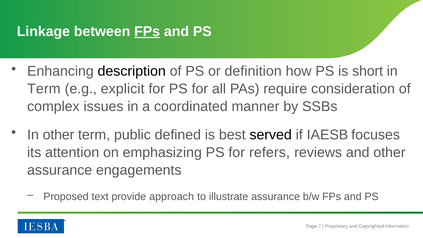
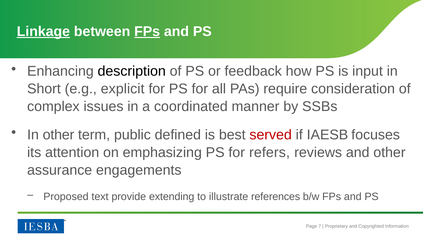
Linkage underline: none -> present
definition: definition -> feedback
short: short -> input
Term at (44, 89): Term -> Short
served colour: black -> red
approach: approach -> extending
illustrate assurance: assurance -> references
